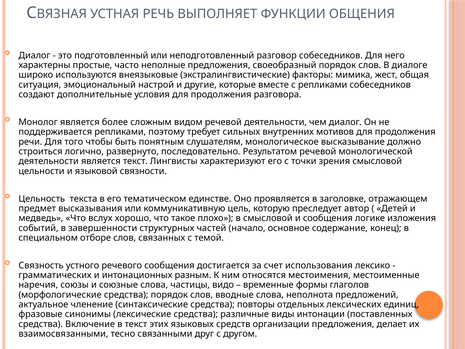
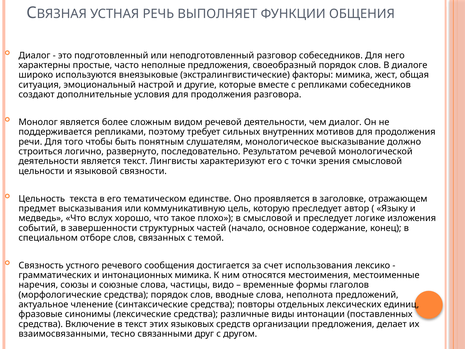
Детей: Детей -> Языку
и сообщения: сообщения -> преследует
интонационных разным: разным -> мимика
